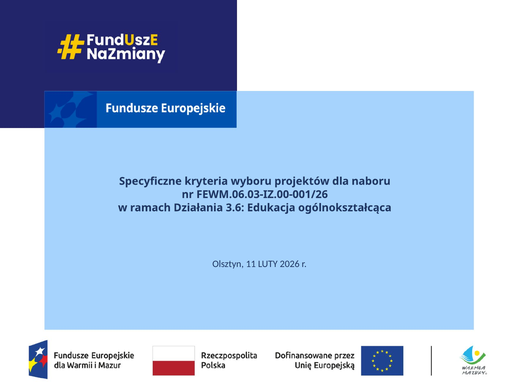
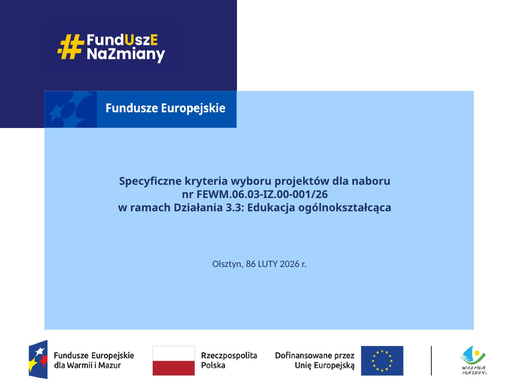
3.6: 3.6 -> 3.3
11: 11 -> 86
